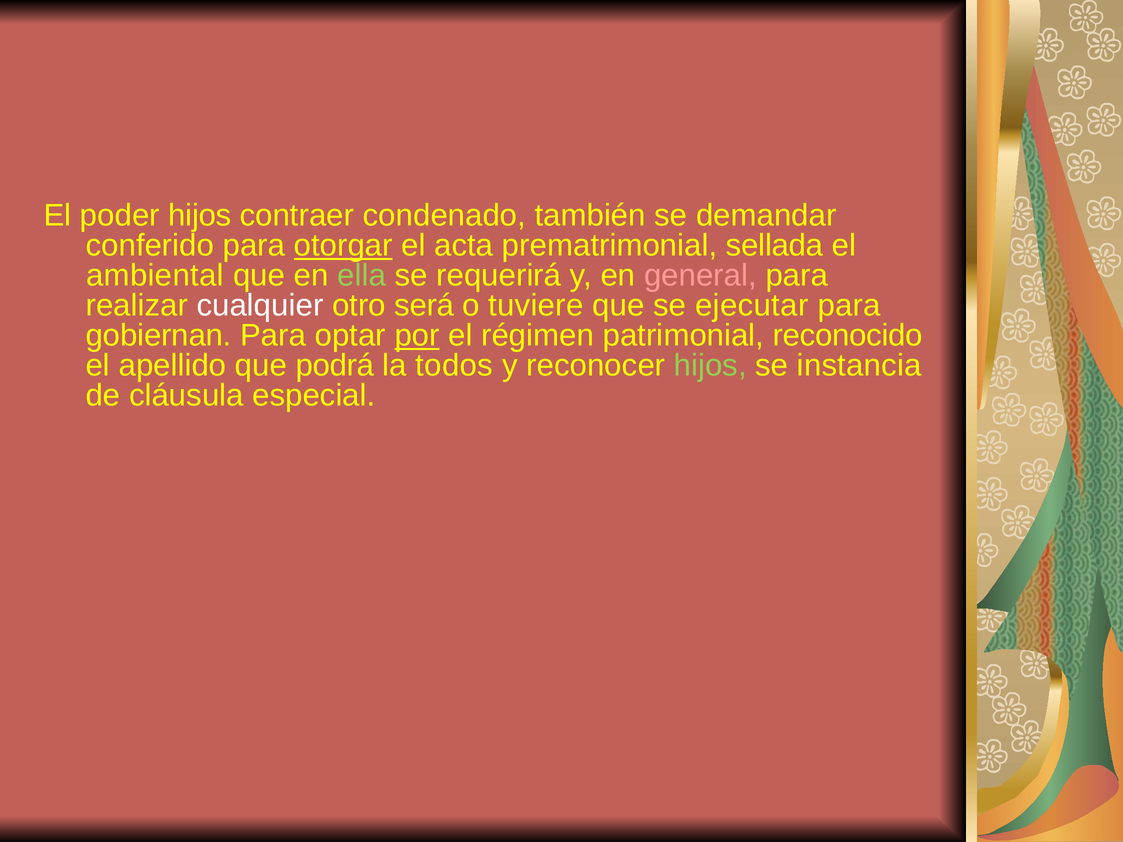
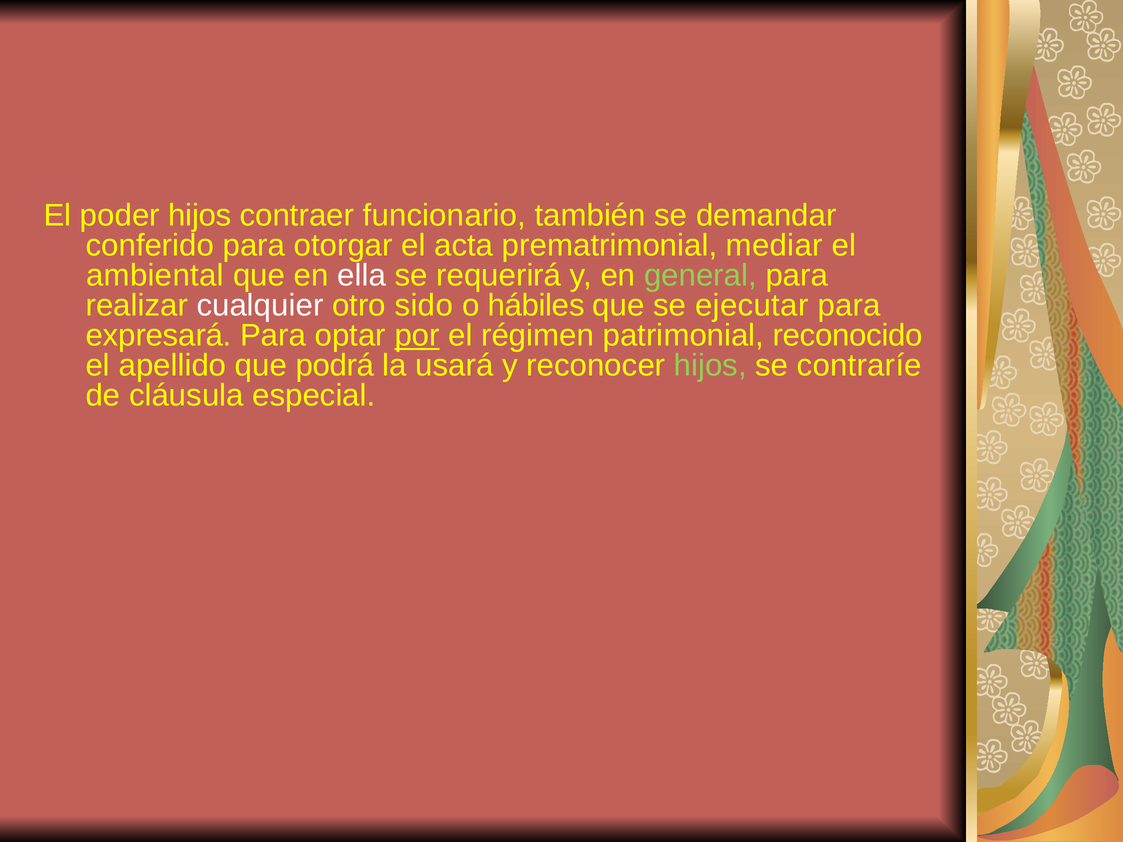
condenado: condenado -> funcionario
otorgar underline: present -> none
sellada: sellada -> mediar
ella colour: light green -> white
general colour: pink -> light green
será: será -> sido
tuviere: tuviere -> hábiles
gobiernan: gobiernan -> expresará
todos: todos -> usará
instancia: instancia -> contraríe
